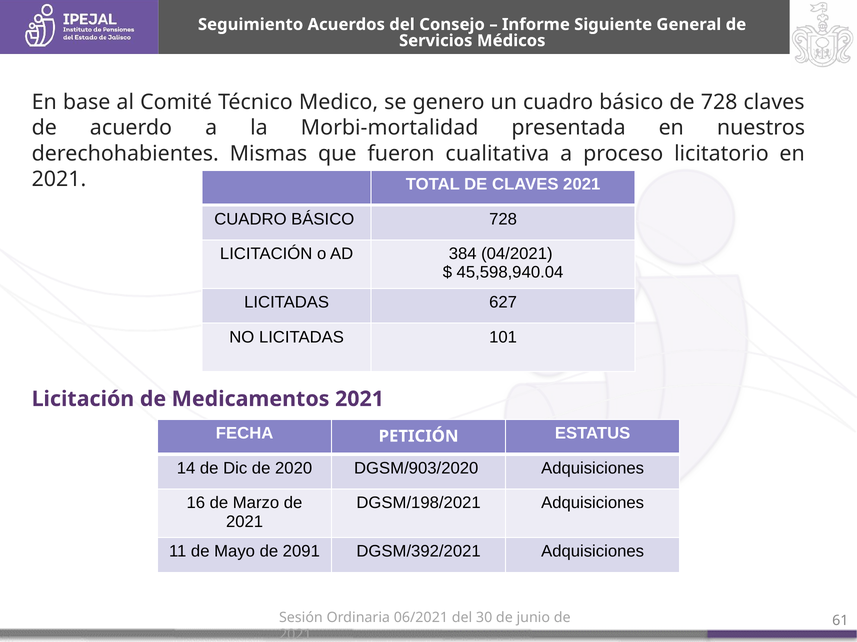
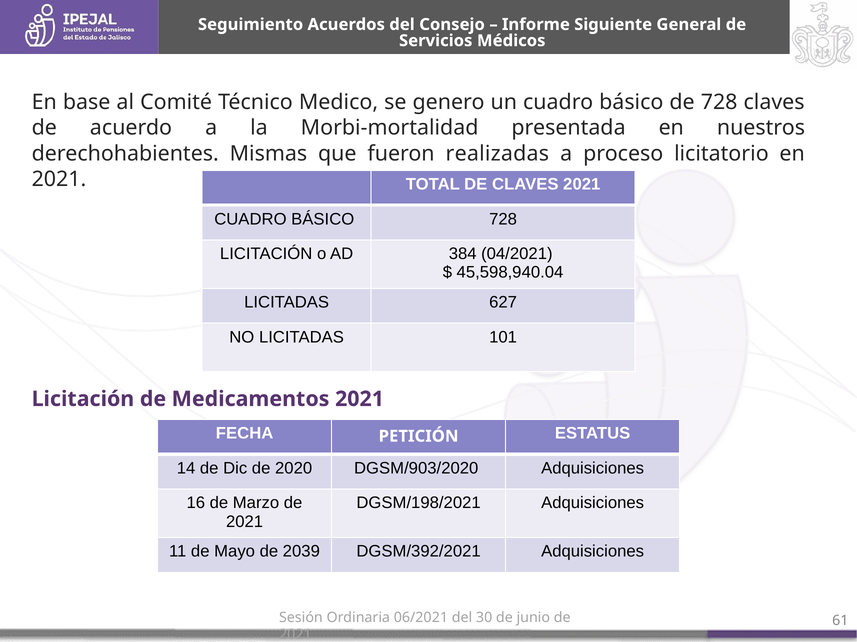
cualitativa: cualitativa -> realizadas
2091: 2091 -> 2039
